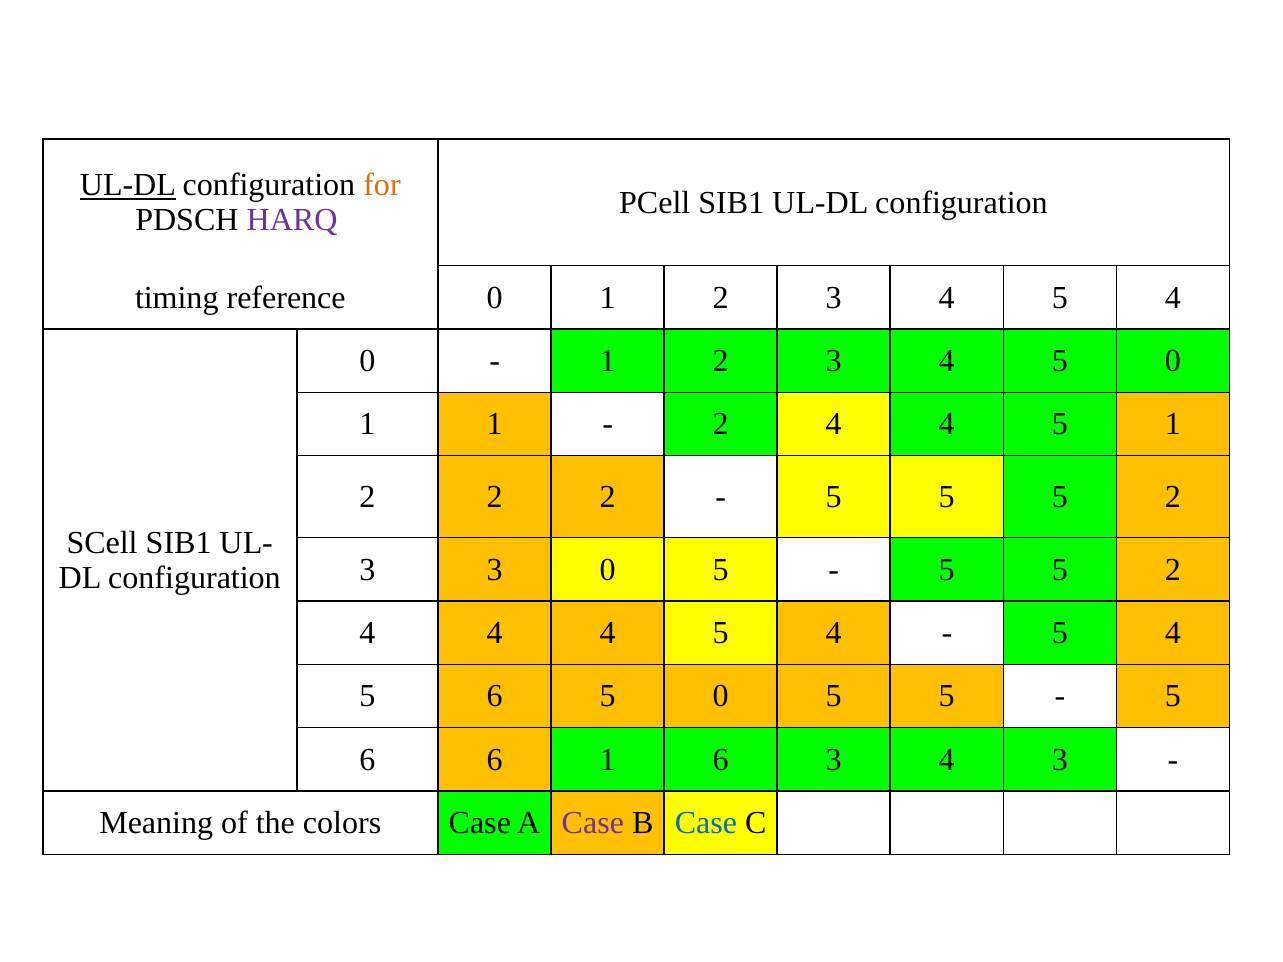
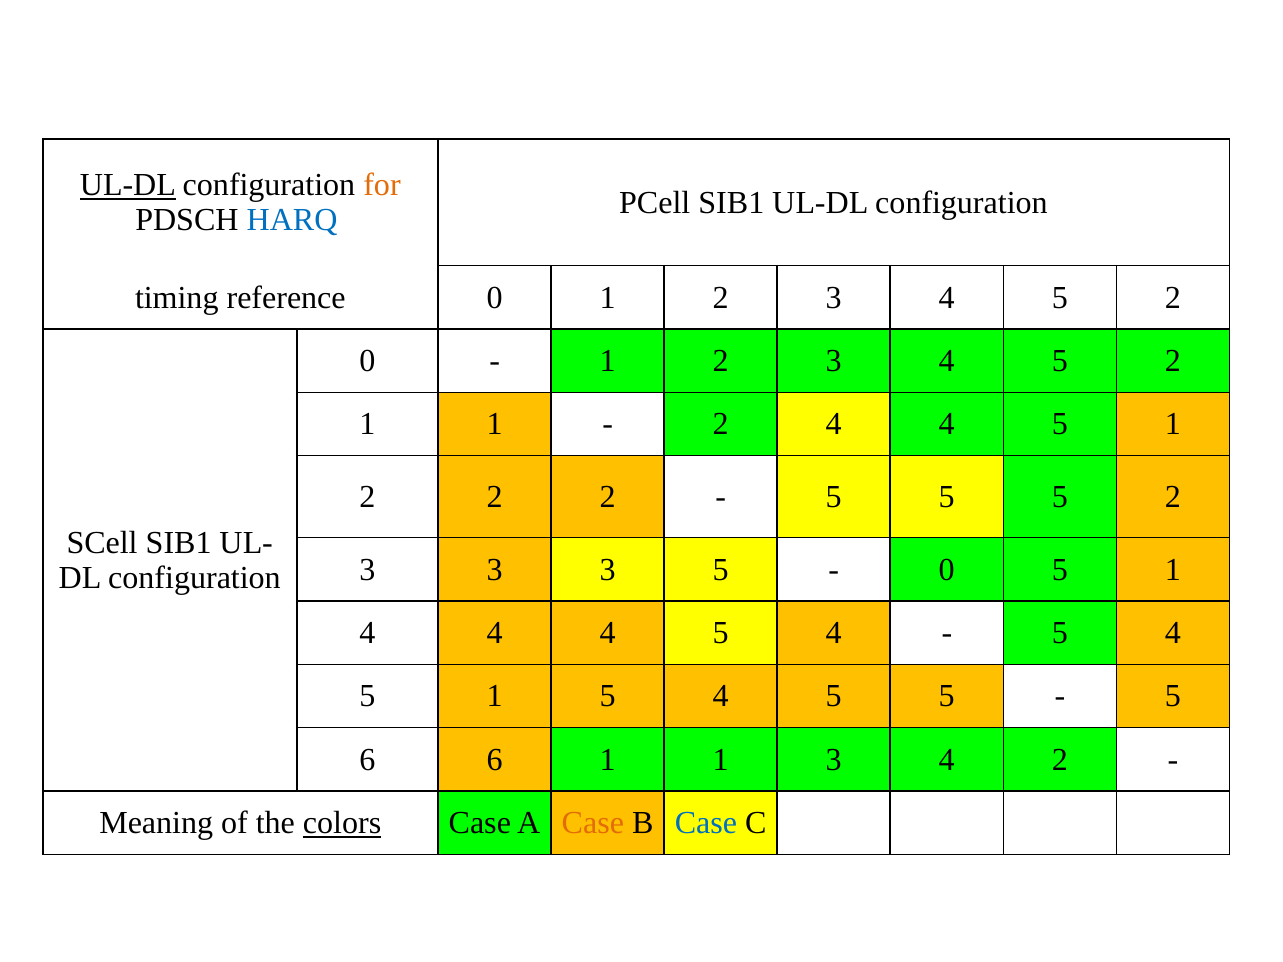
HARQ colour: purple -> blue
4 at (1173, 298): 4 -> 2
0 at (1173, 361): 0 -> 2
3 3 0: 0 -> 3
5 at (947, 570): 5 -> 0
2 at (1173, 570): 2 -> 1
6 at (495, 696): 6 -> 1
0 at (721, 696): 0 -> 4
6 1 6: 6 -> 1
4 3: 3 -> 2
colors underline: none -> present
Case at (593, 823) colour: purple -> orange
